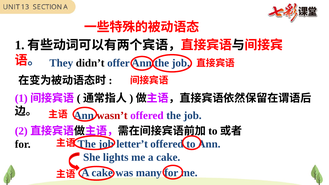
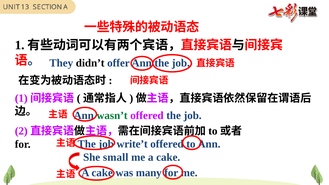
wasn’t colour: red -> green
letter’t: letter’t -> write’t
lights: lights -> small
